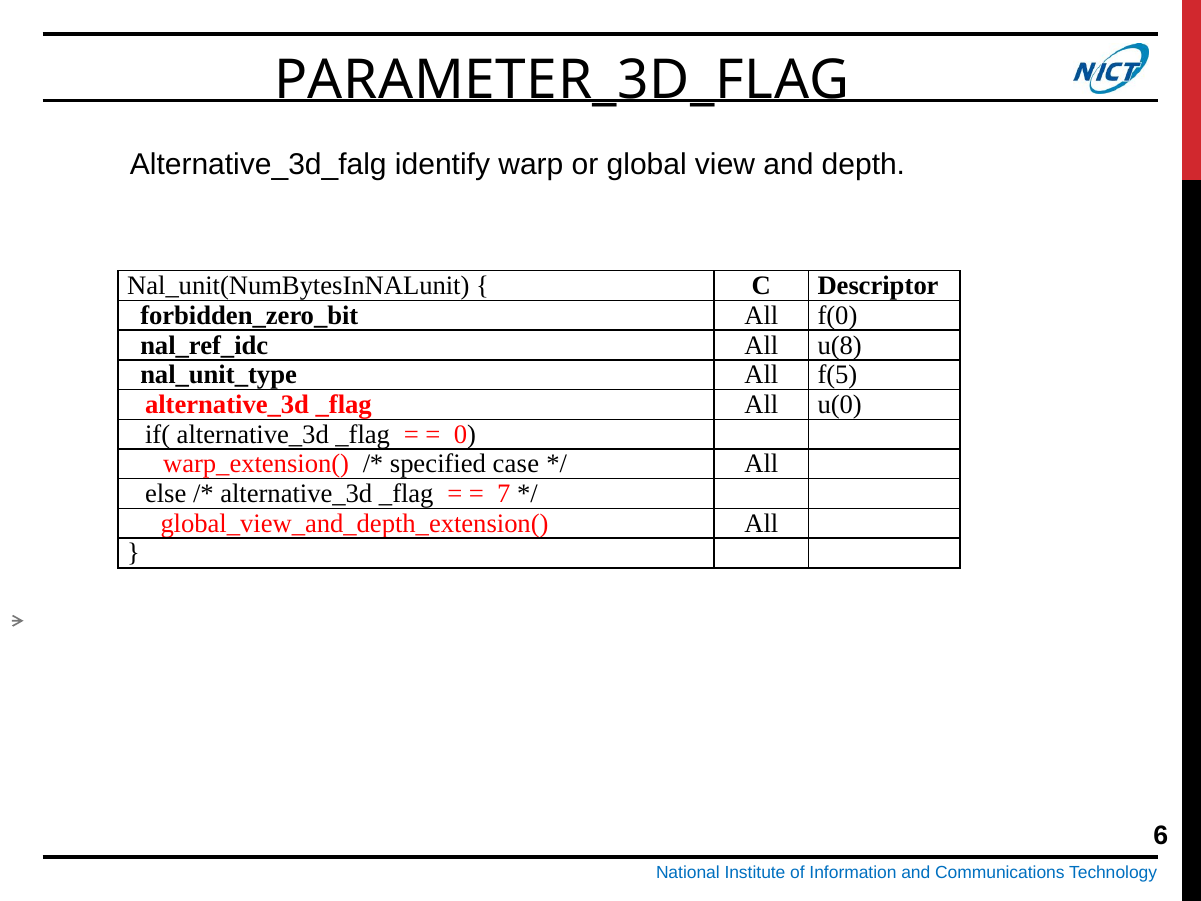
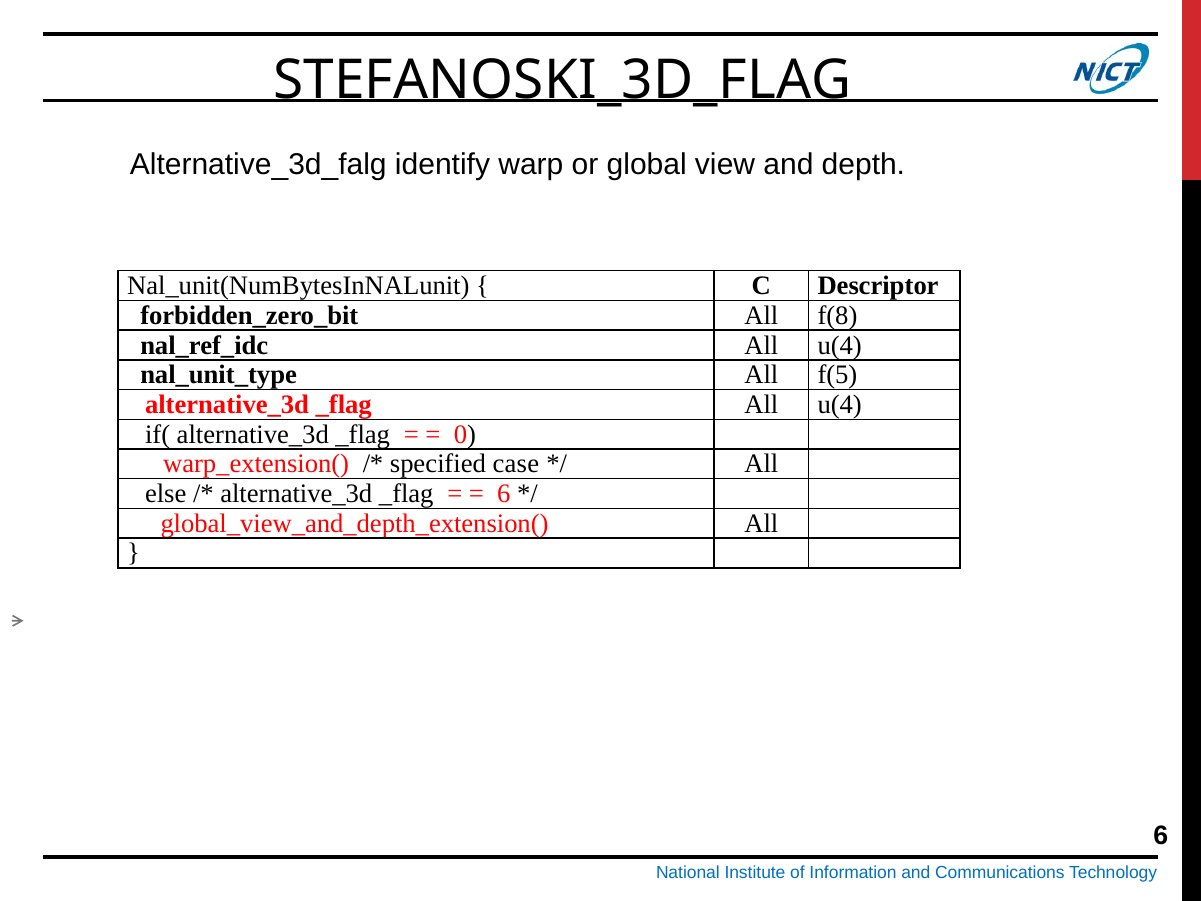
PARAMETER_3D_FLAG: PARAMETER_3D_FLAG -> STEFANOSKI_3D_FLAG
f(0: f(0 -> f(8
u(8 at (840, 345): u(8 -> u(4
u(0 at (840, 405): u(0 -> u(4
7 at (504, 494): 7 -> 6
